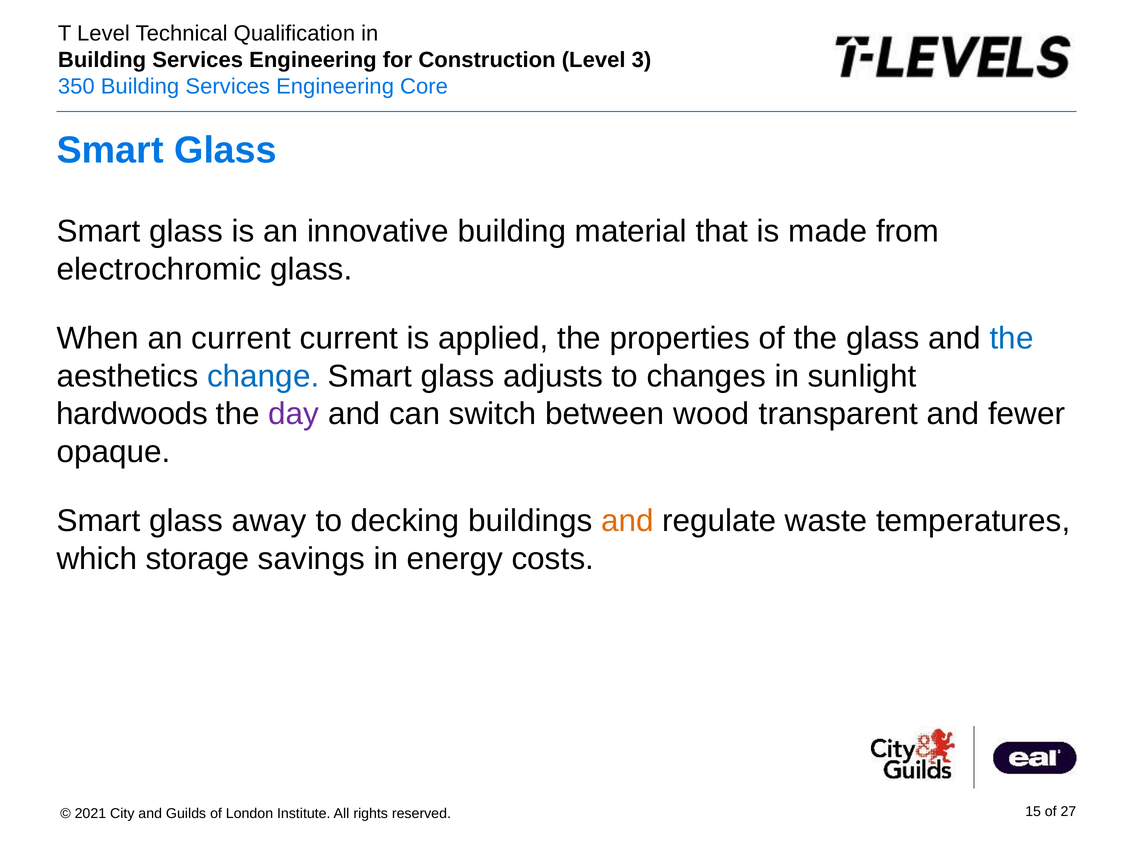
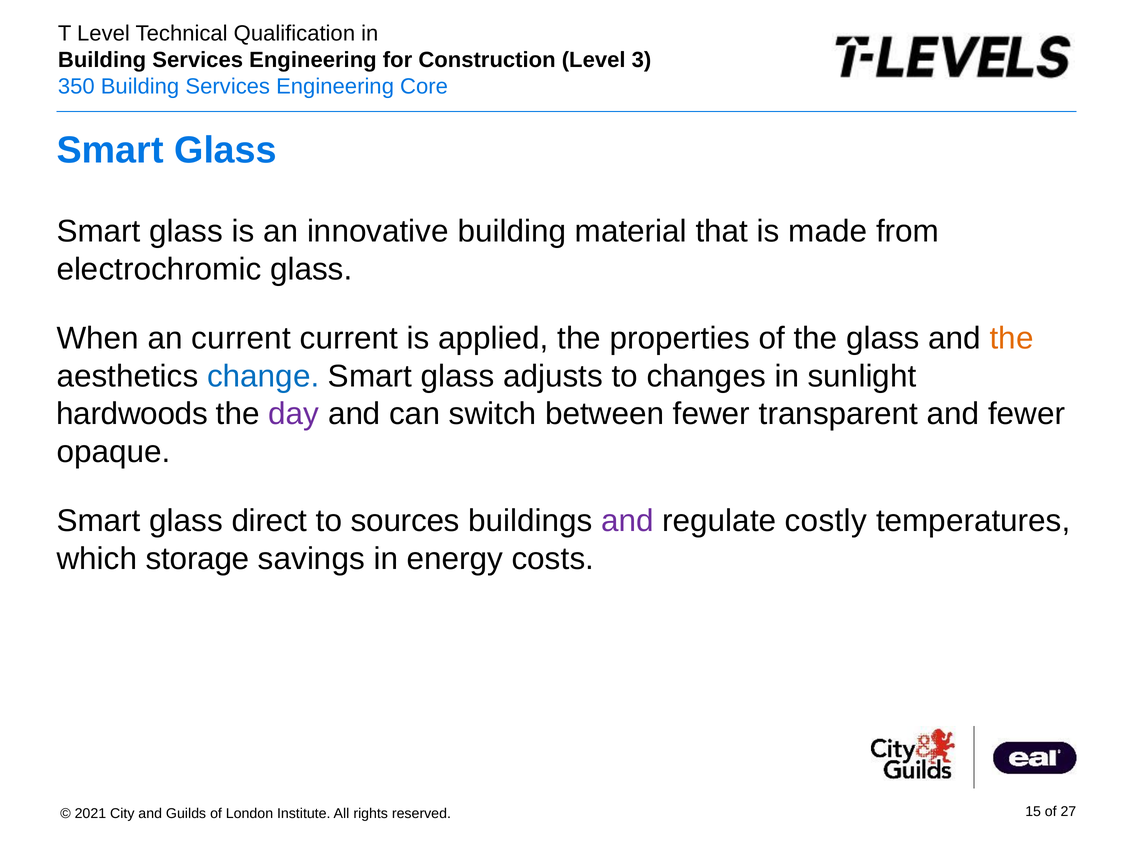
the at (1012, 339) colour: blue -> orange
between wood: wood -> fewer
away: away -> direct
decking: decking -> sources
and at (627, 521) colour: orange -> purple
waste: waste -> costly
